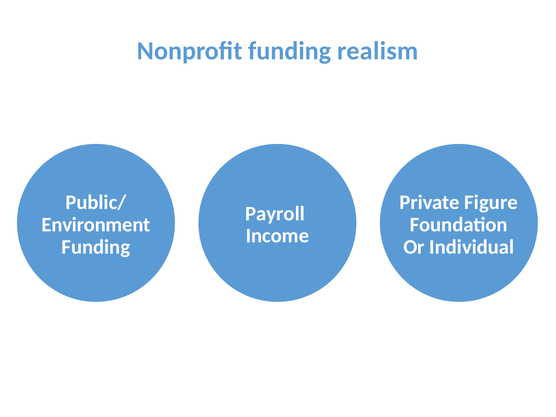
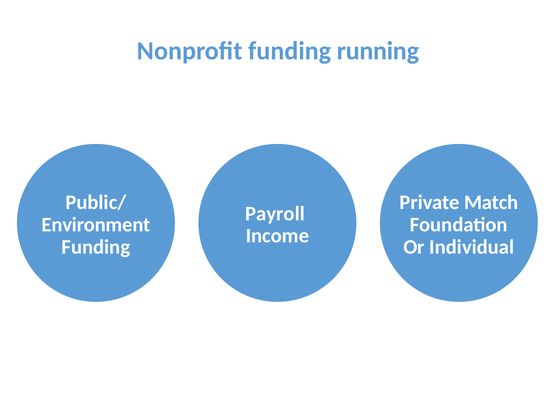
realism: realism -> running
Figure: Figure -> Match
